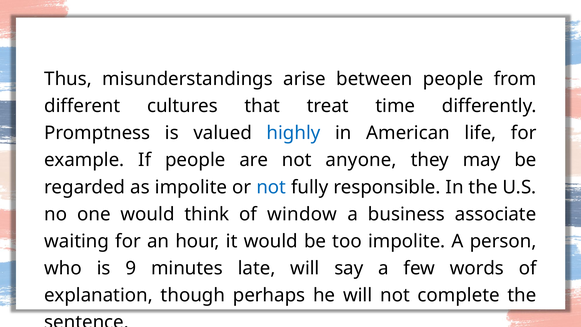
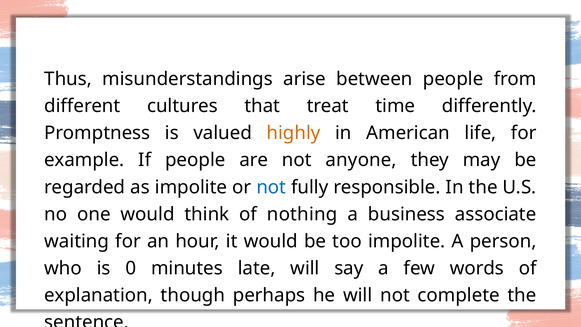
highly colour: blue -> orange
window: window -> nothing
9: 9 -> 0
